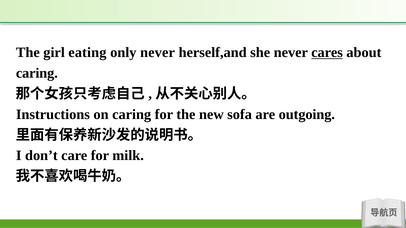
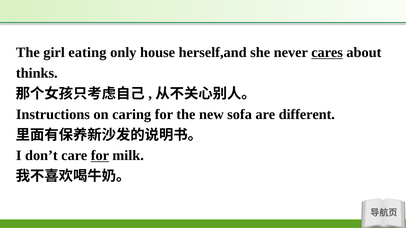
only never: never -> house
caring at (37, 73): caring -> thinks
outgoing: outgoing -> different
for at (100, 156) underline: none -> present
